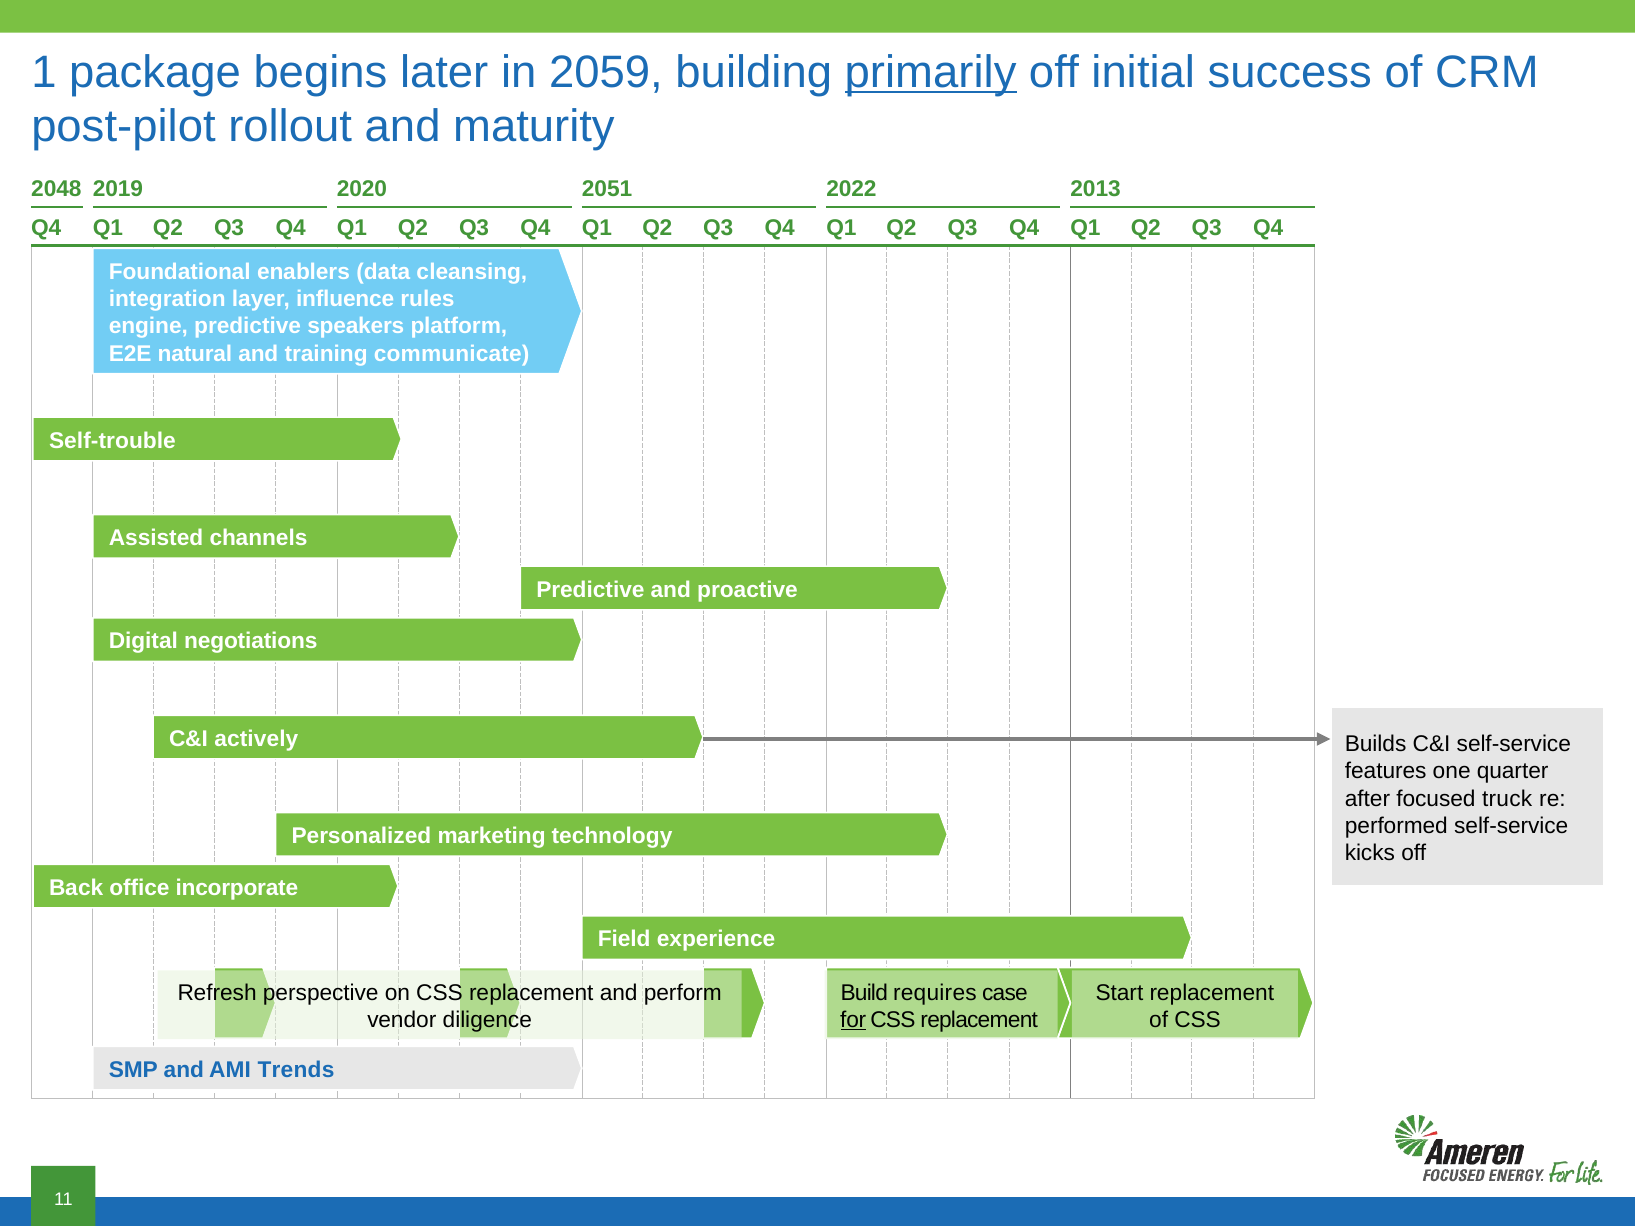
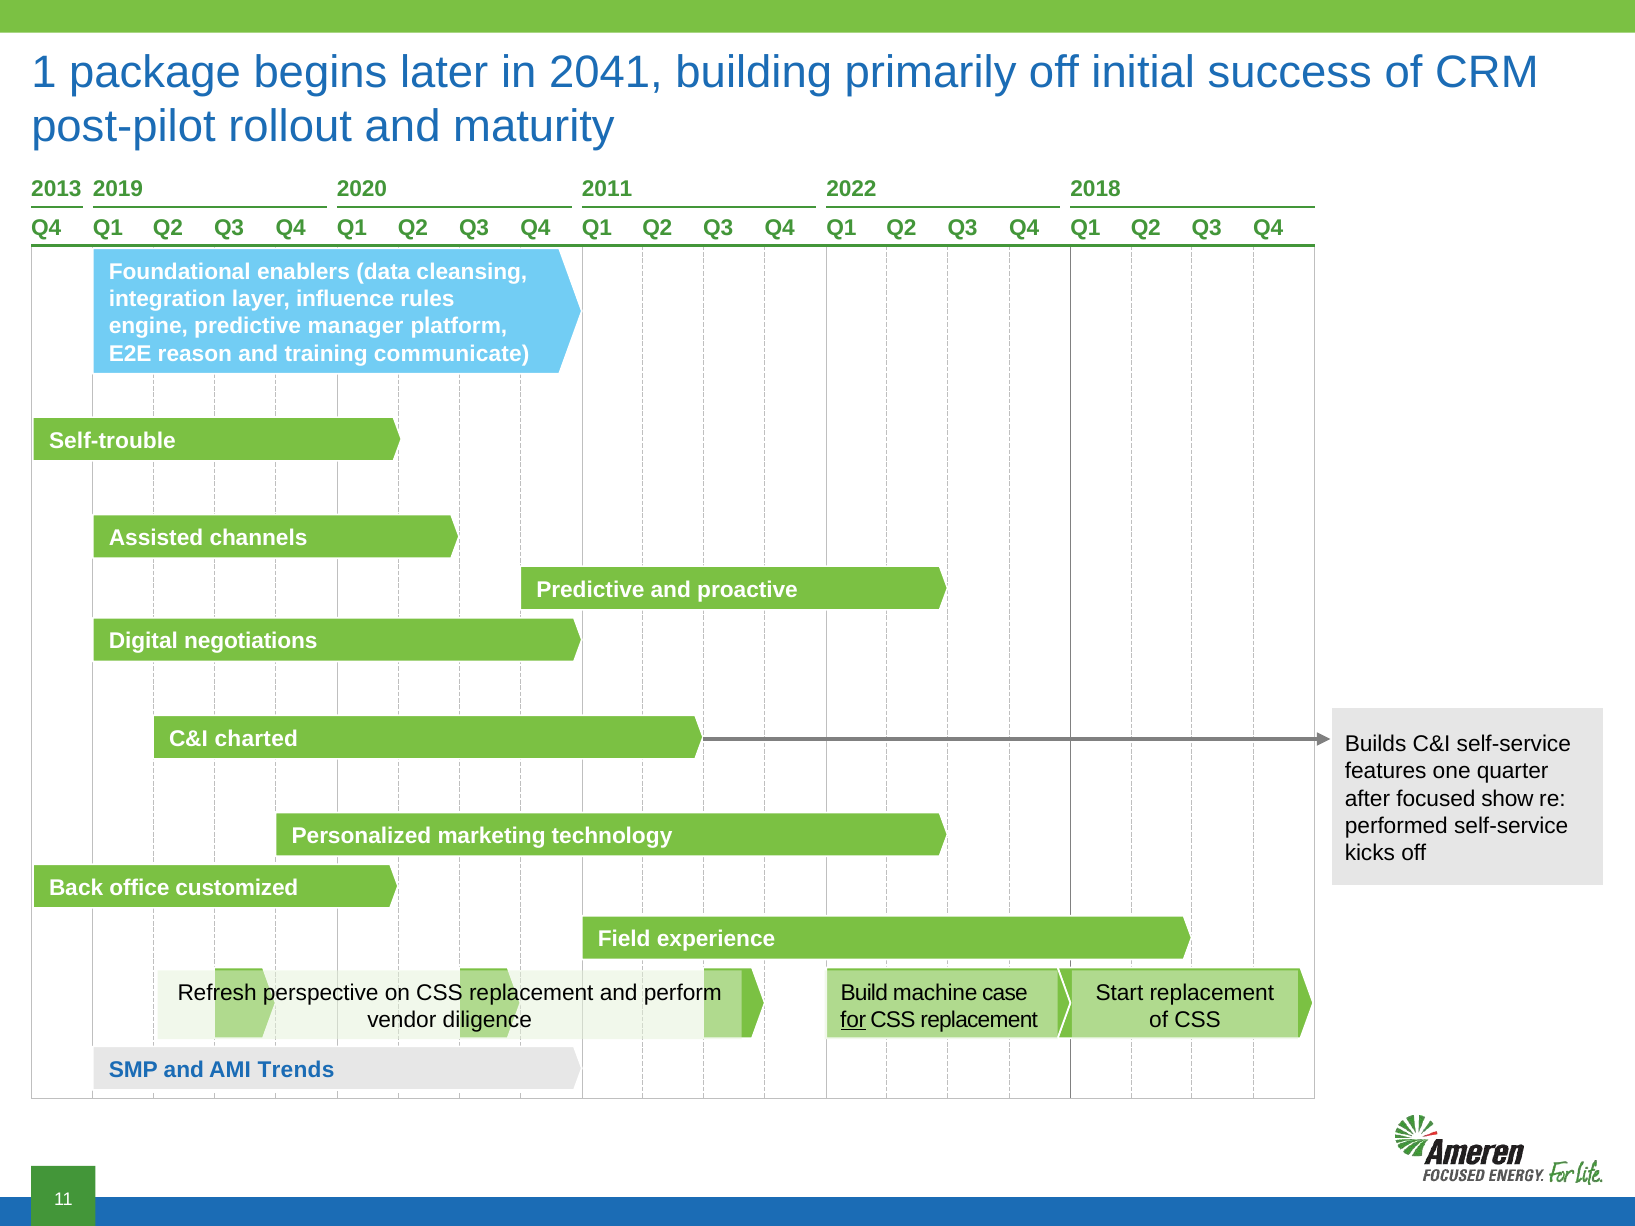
2059: 2059 -> 2041
primarily underline: present -> none
2048: 2048 -> 2013
2051: 2051 -> 2011
2013: 2013 -> 2018
speakers: speakers -> manager
natural: natural -> reason
actively: actively -> charted
truck: truck -> show
incorporate: incorporate -> customized
requires: requires -> machine
